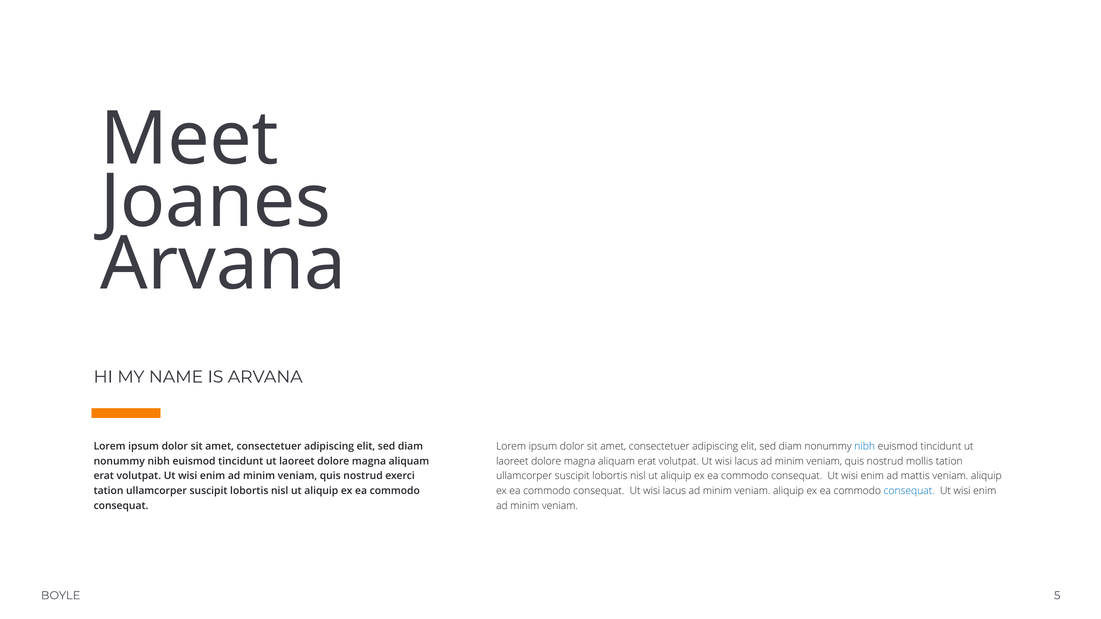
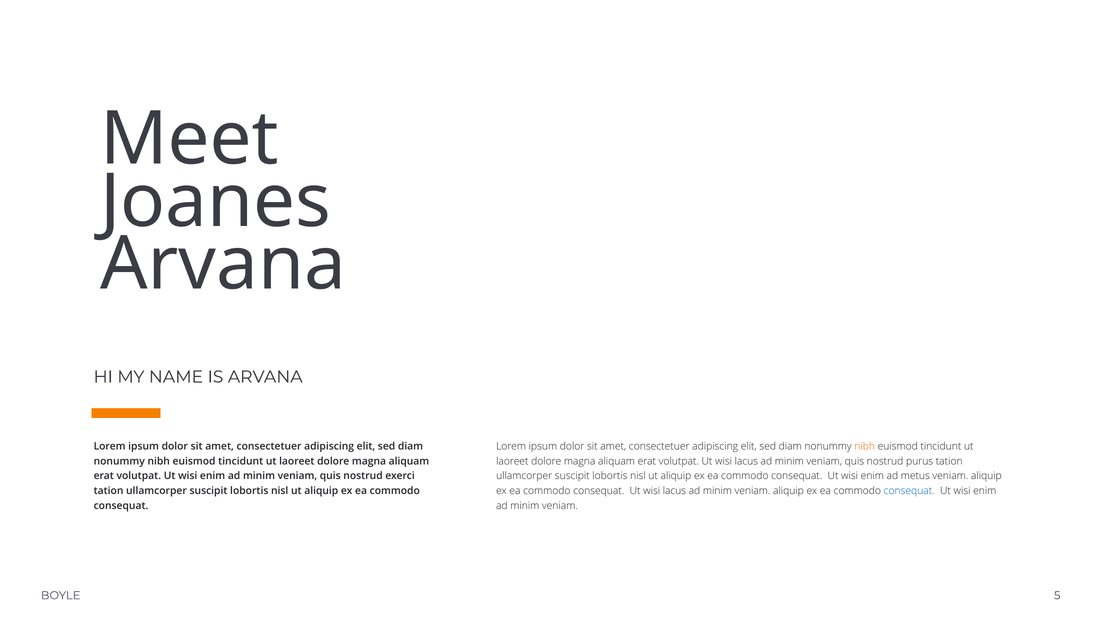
nibh at (865, 447) colour: blue -> orange
mollis: mollis -> purus
mattis: mattis -> metus
